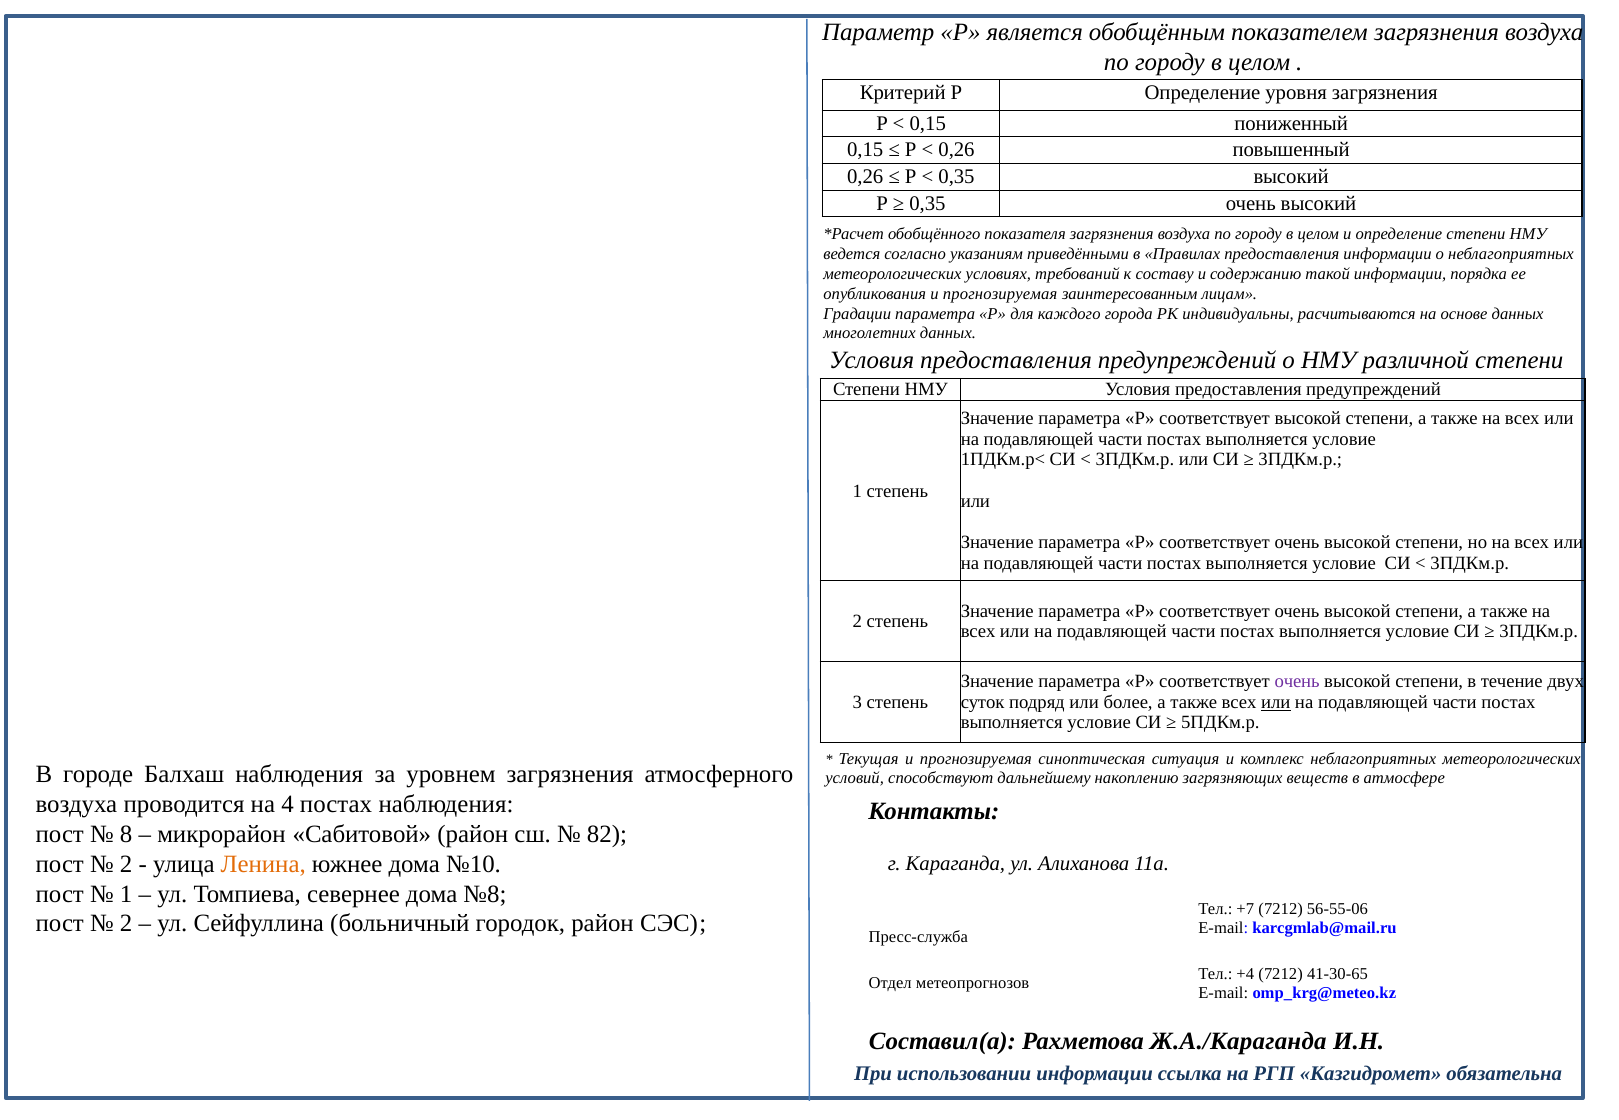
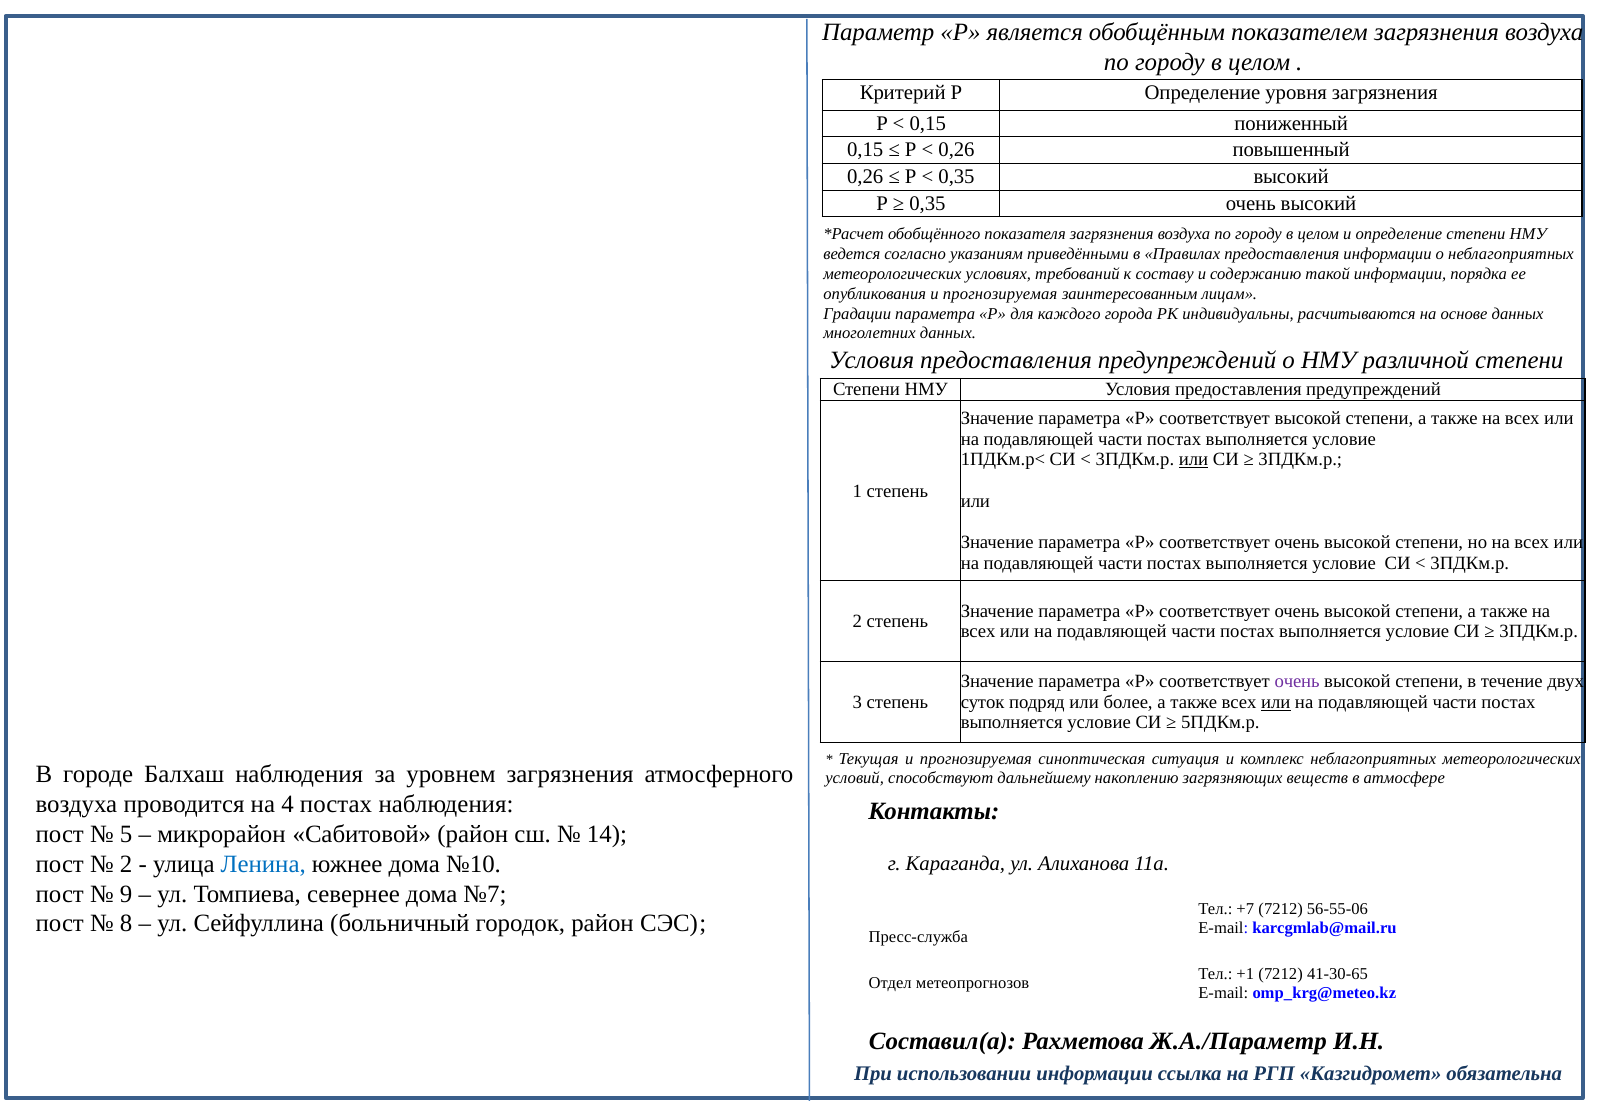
или at (1194, 460) underline: none -> present
8: 8 -> 5
82: 82 -> 14
Ленина colour: orange -> blue
1 at (126, 895): 1 -> 9
№8: №8 -> №7
2 at (126, 924): 2 -> 8
+4: +4 -> +1
Ж.А./Караганда: Ж.А./Караганда -> Ж.А./Параметр
